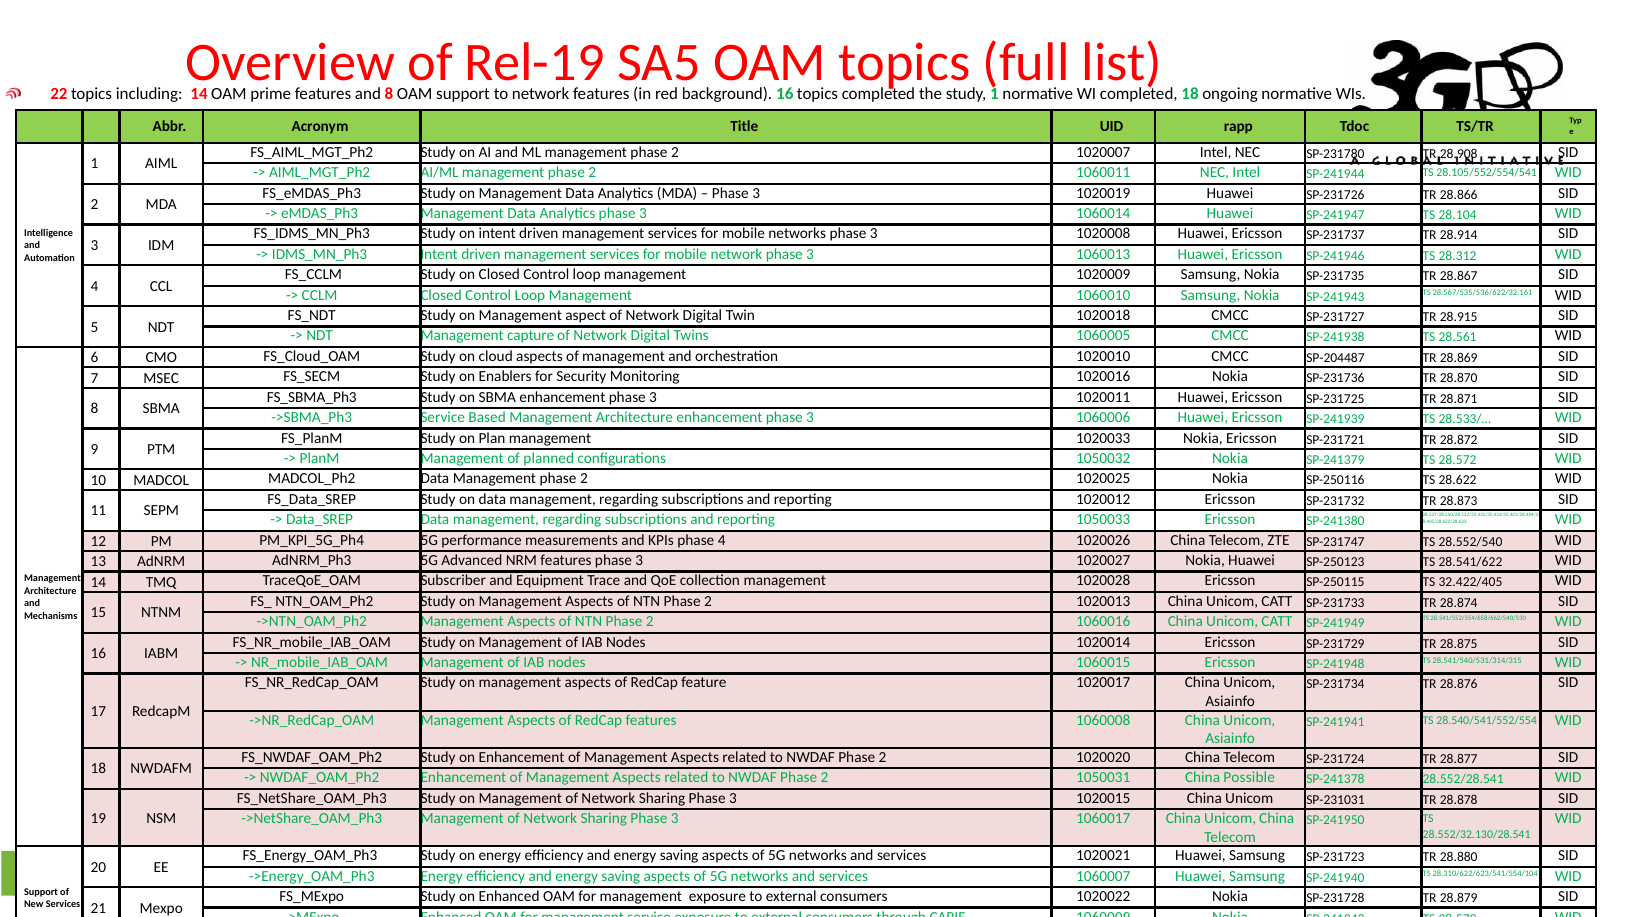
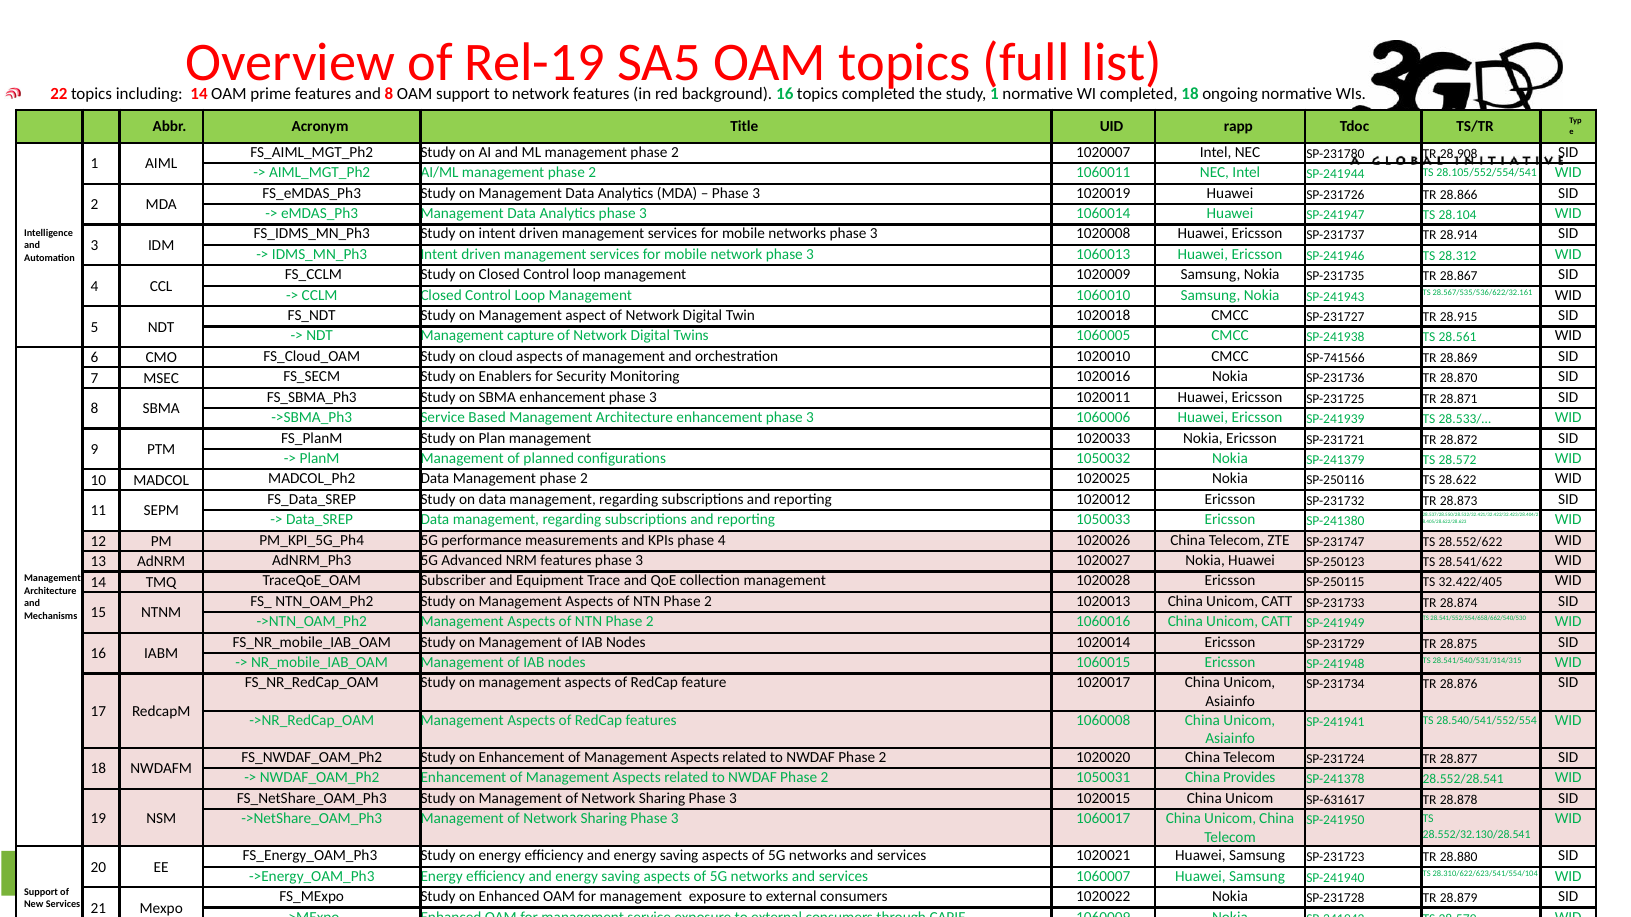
SP-204487: SP-204487 -> SP-741566
28.552/540: 28.552/540 -> 28.552/622
Possible: Possible -> Provides
SP-231031: SP-231031 -> SP-631617
